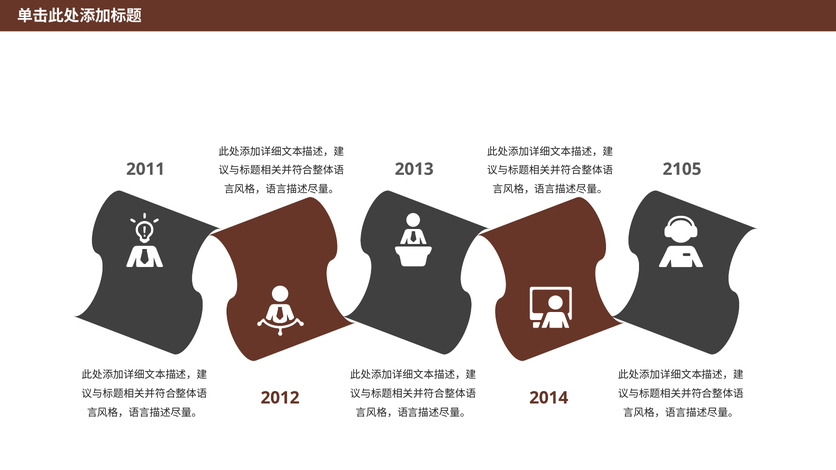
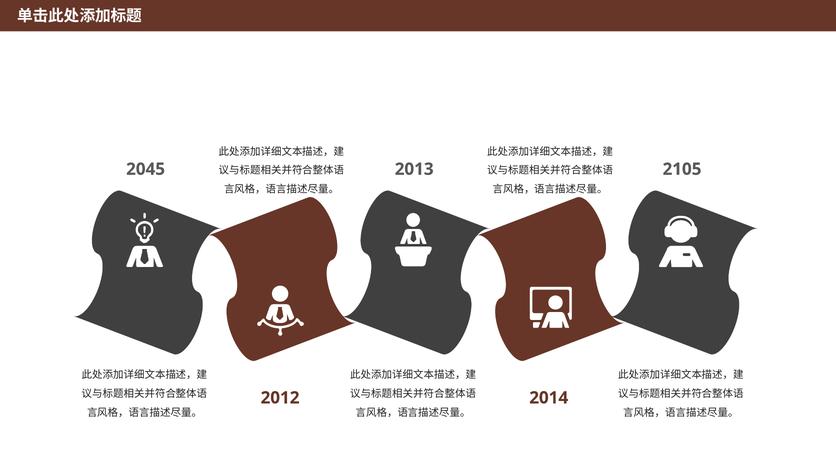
2011: 2011 -> 2045
